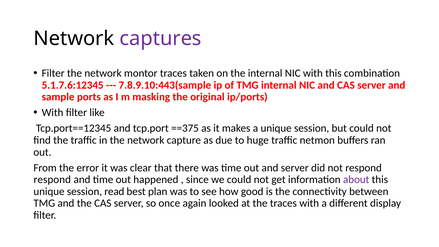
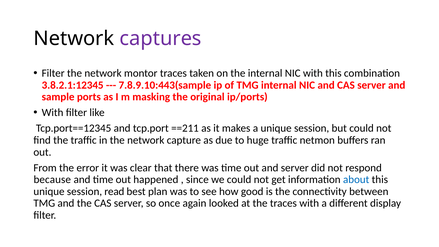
5.1.7.6:12345: 5.1.7.6:12345 -> 3.8.2.1:12345
==375: ==375 -> ==211
respond at (52, 180): respond -> because
about colour: purple -> blue
